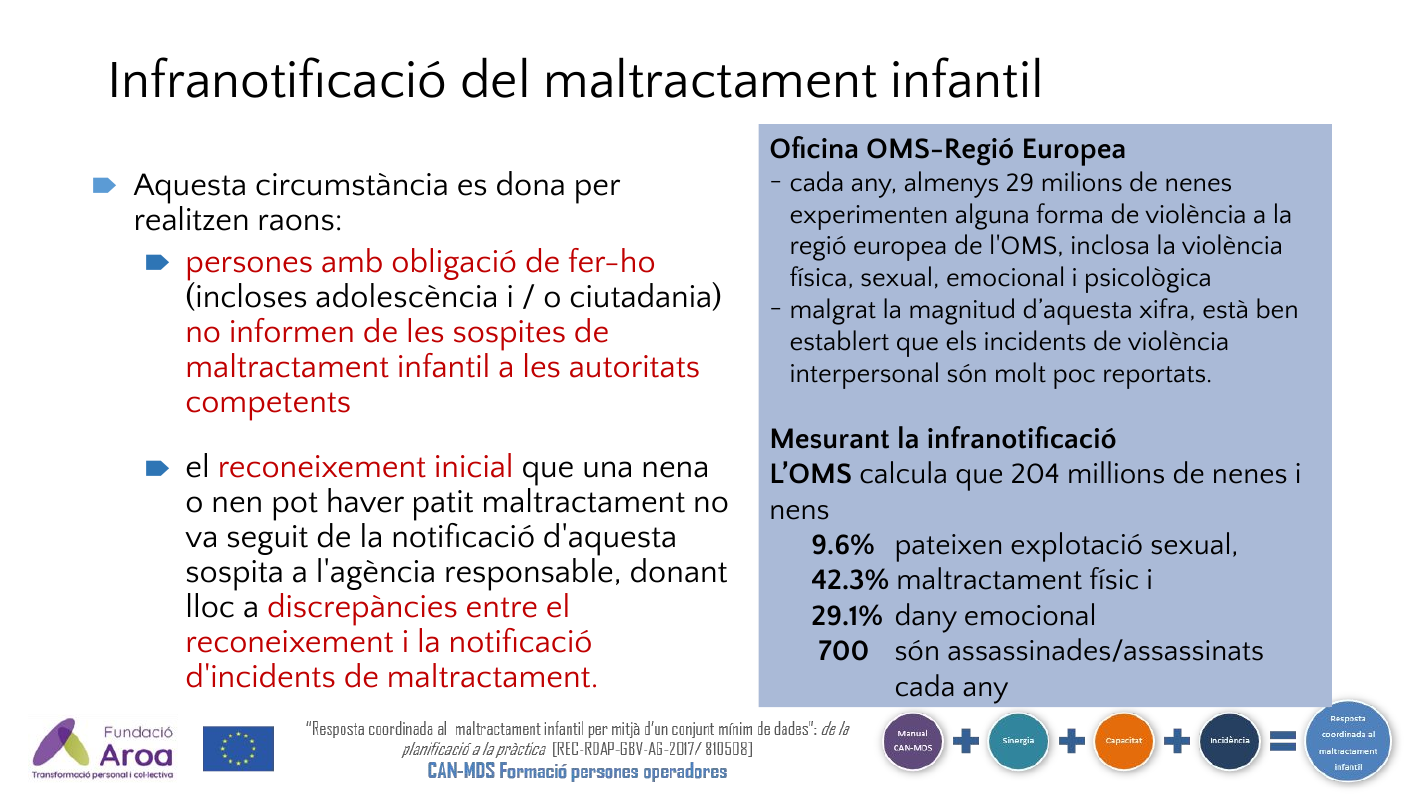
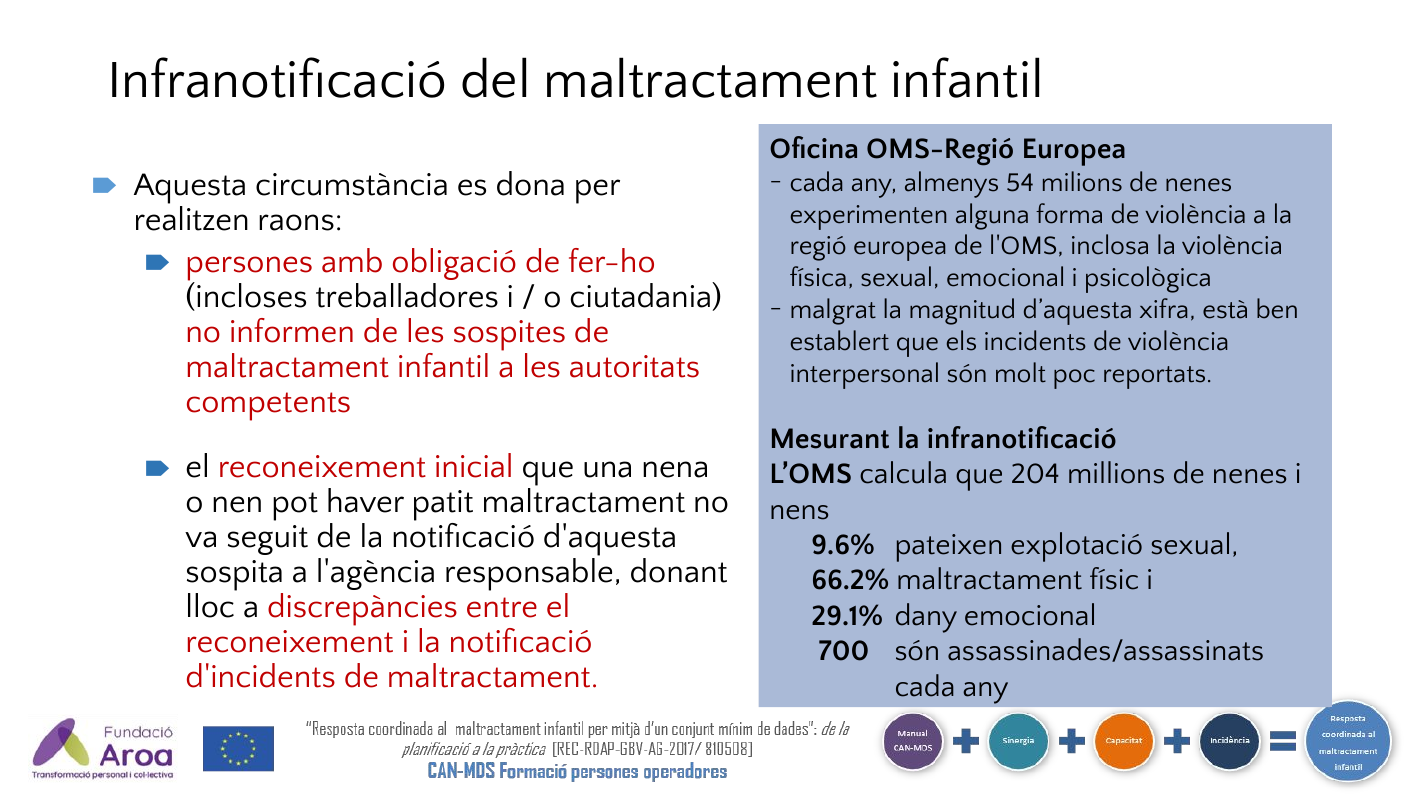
29: 29 -> 54
adolescència: adolescència -> treballadores
42.3%: 42.3% -> 66.2%
